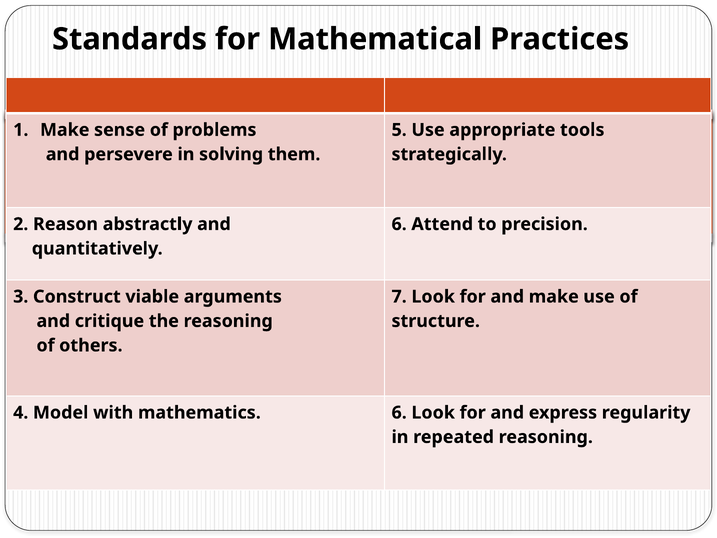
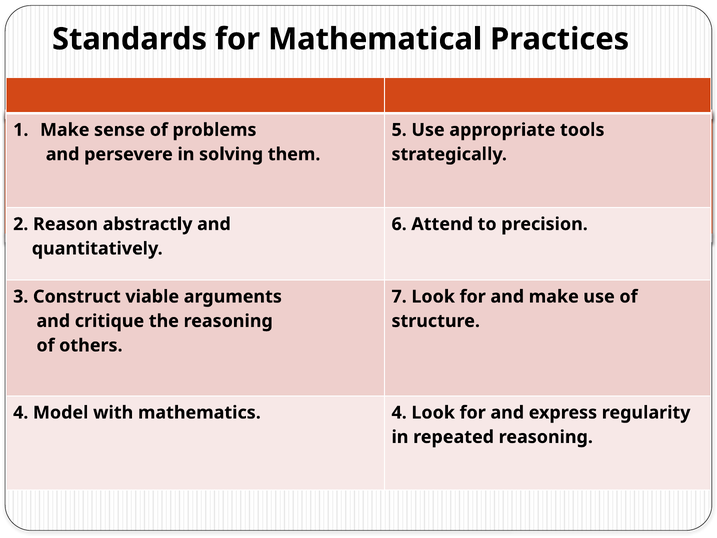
mathematics 6: 6 -> 4
